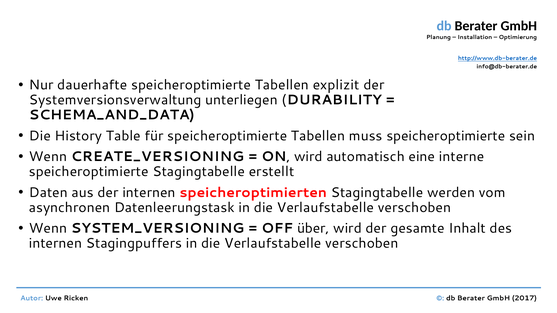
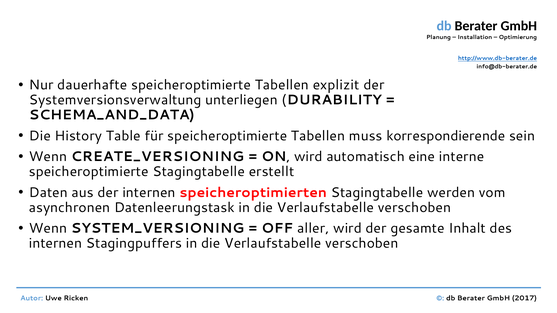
muss speicheroptimierte: speicheroptimierte -> korrespondierende
über: über -> aller
